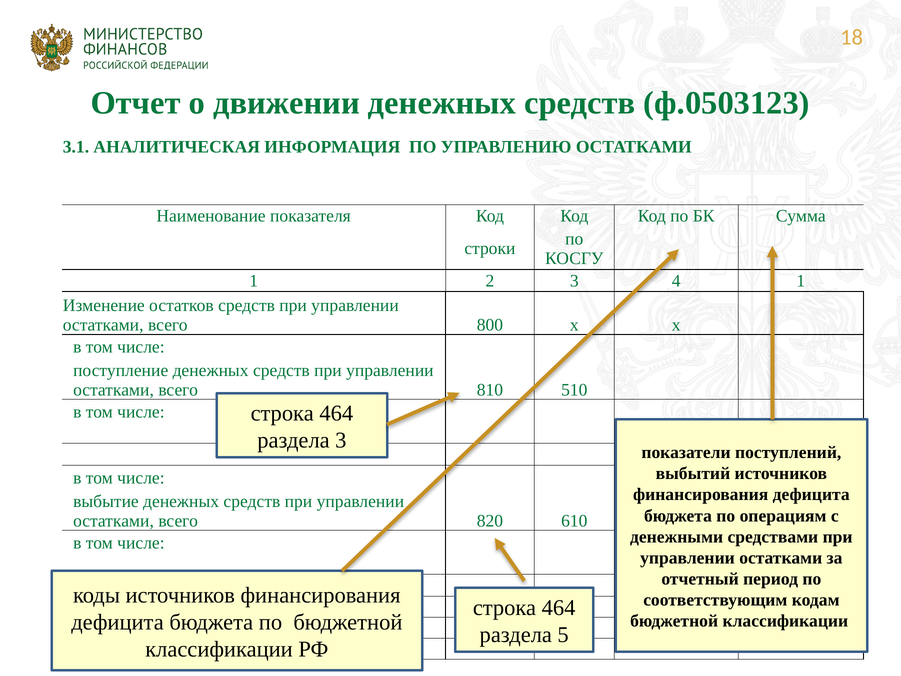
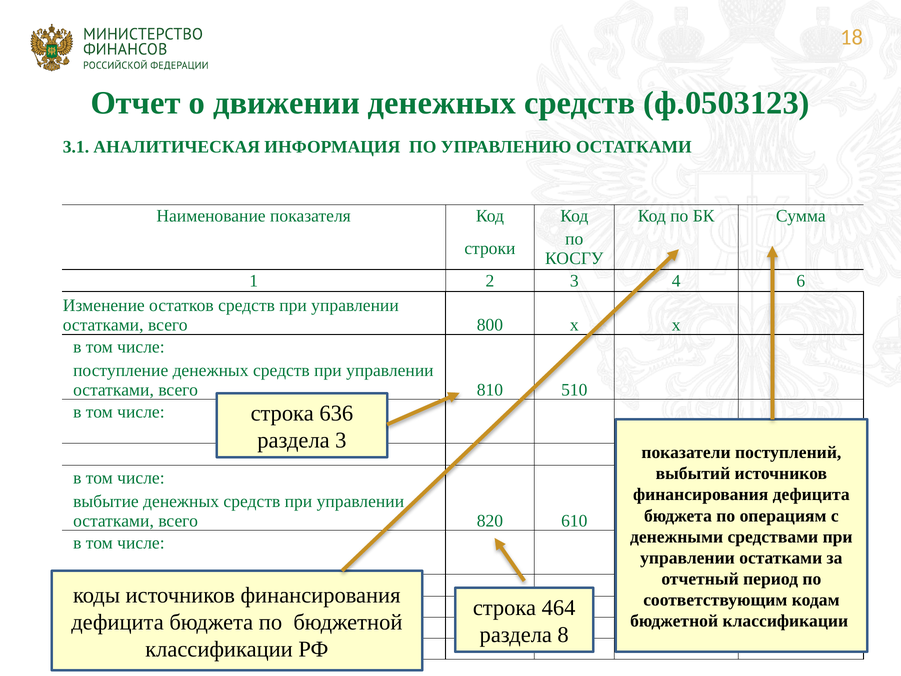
1 at (801, 281): 1 -> 6
464 at (336, 413): 464 -> 636
5: 5 -> 8
